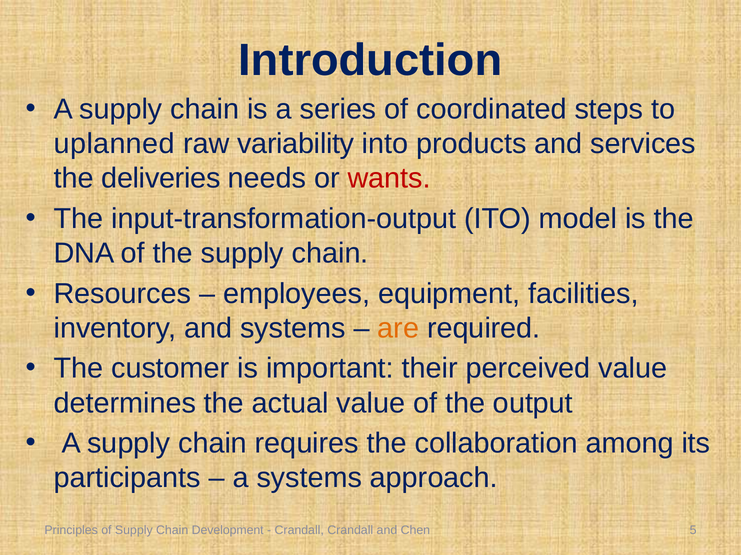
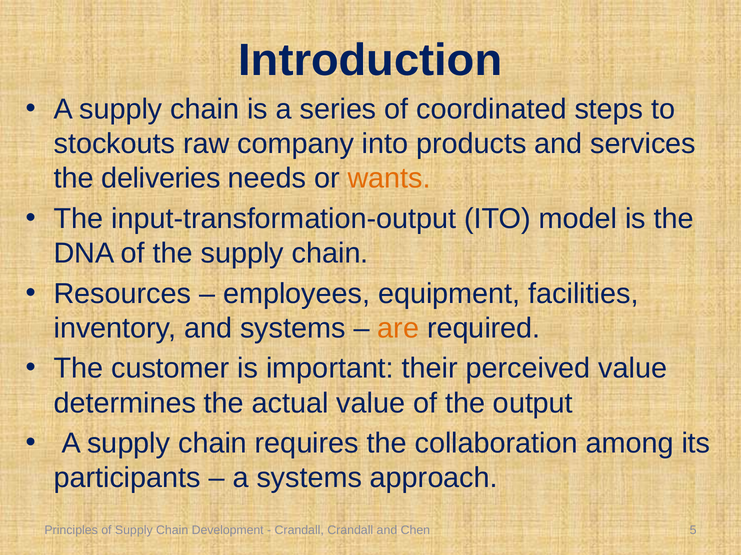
uplanned: uplanned -> stockouts
variability: variability -> company
wants colour: red -> orange
